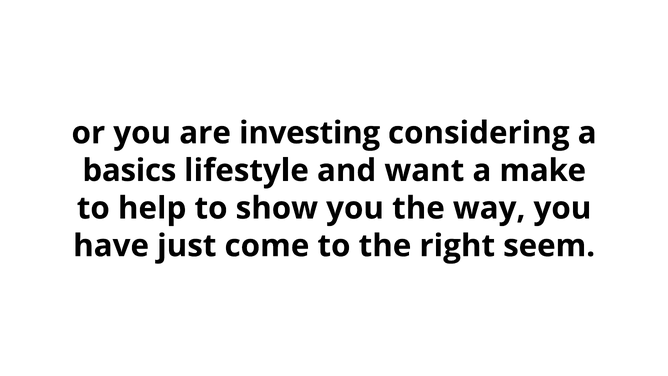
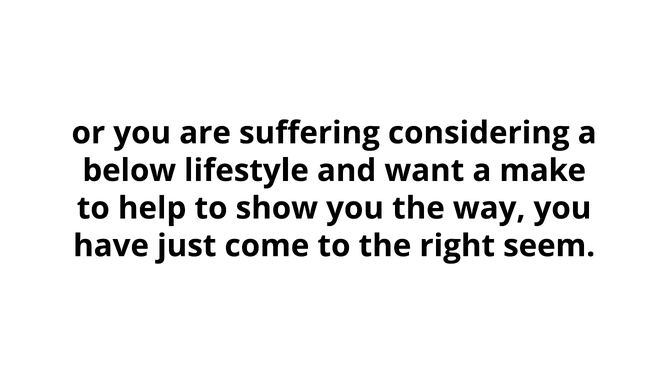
investing: investing -> suffering
basics: basics -> below
